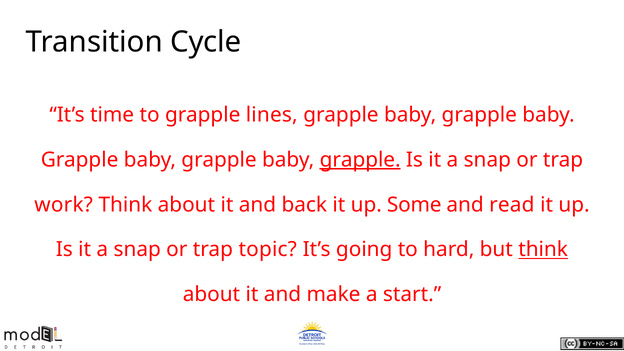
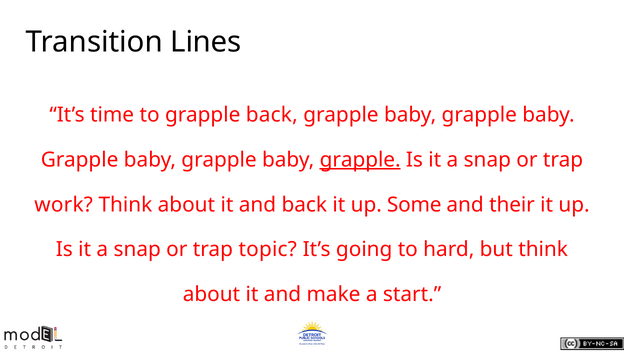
Cycle: Cycle -> Lines
grapple lines: lines -> back
read: read -> their
think at (543, 250) underline: present -> none
